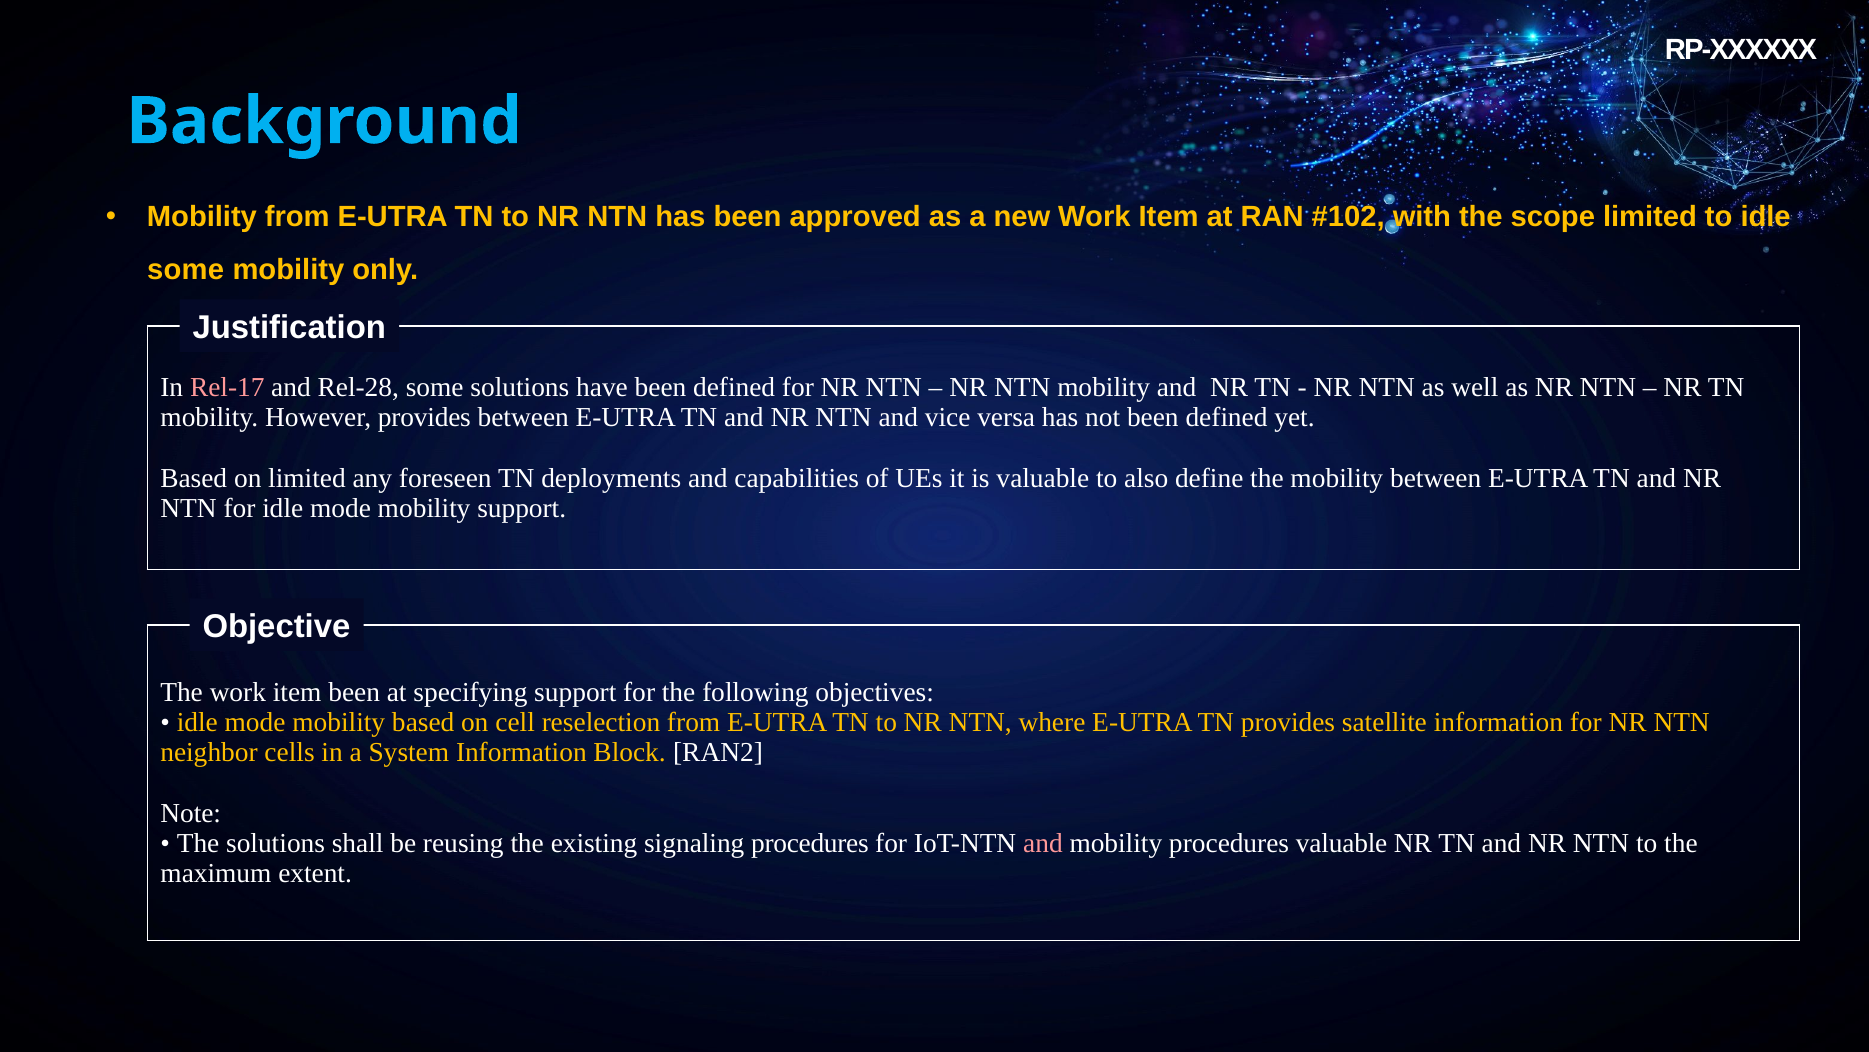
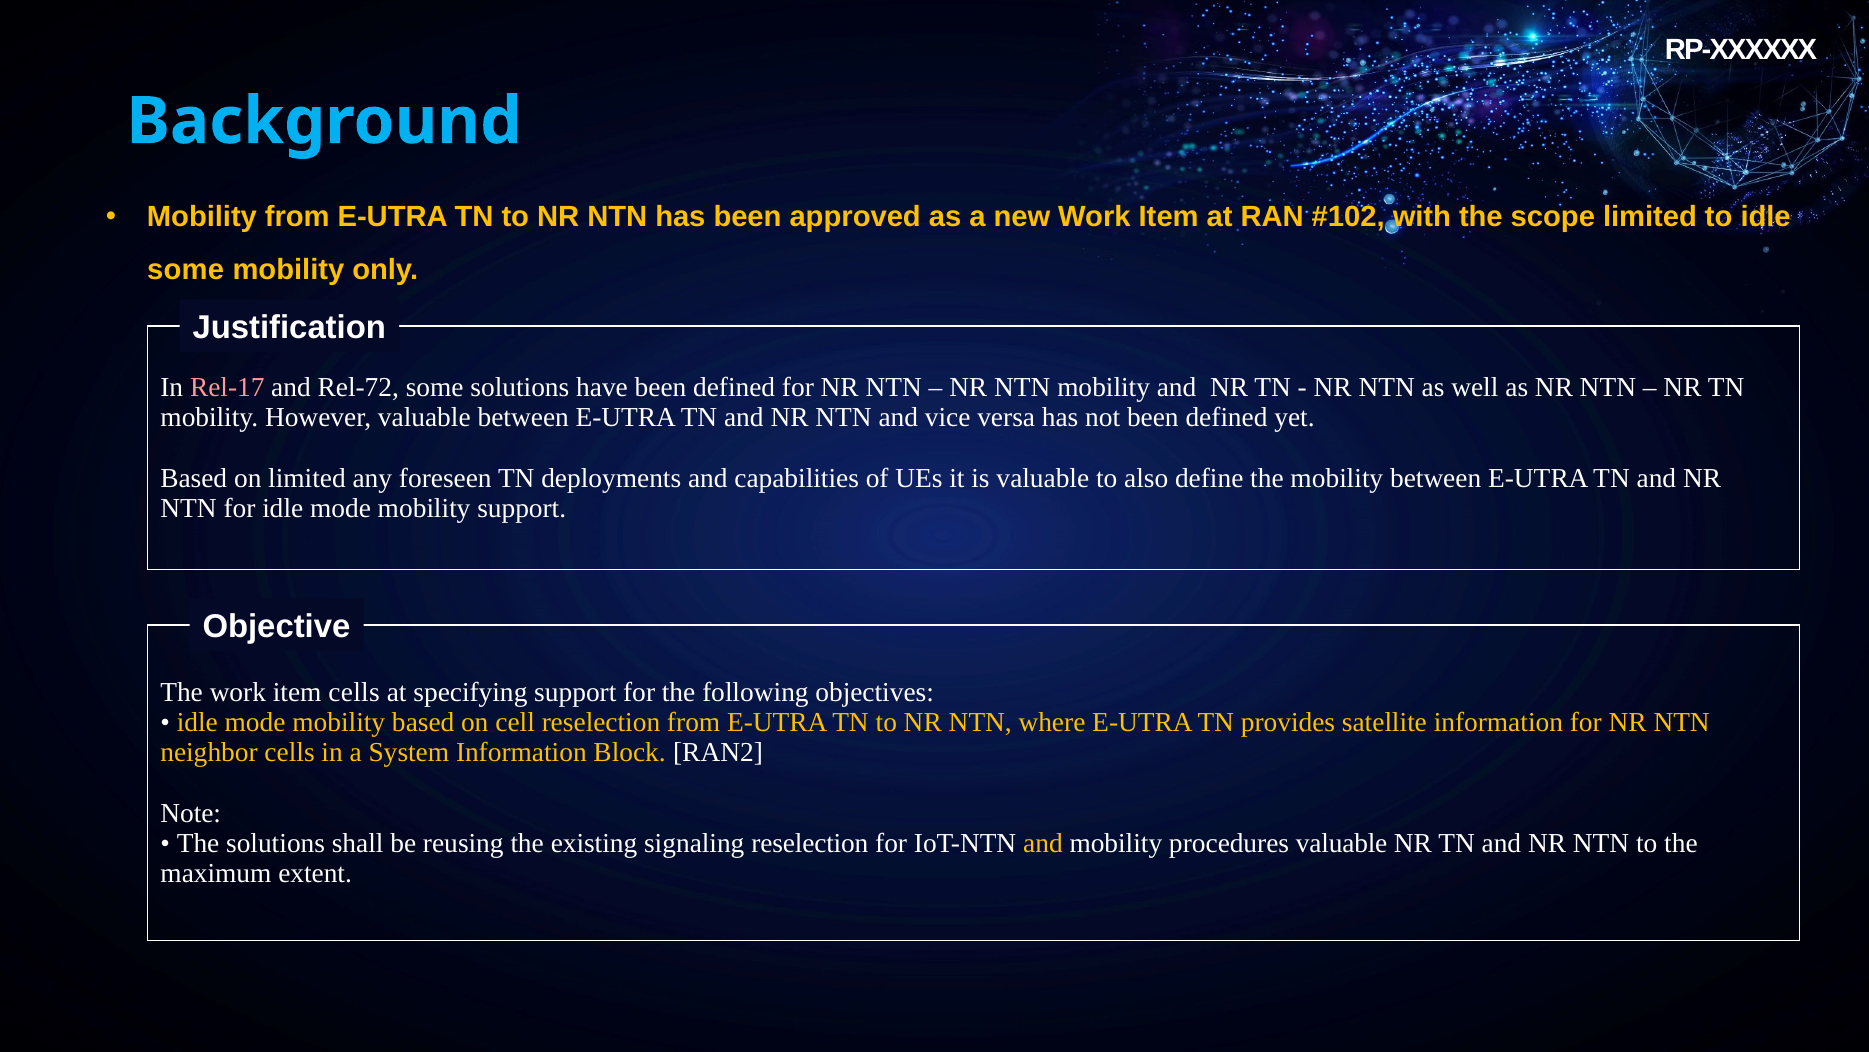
Rel-28: Rel-28 -> Rel-72
However provides: provides -> valuable
item been: been -> cells
signaling procedures: procedures -> reselection
and at (1043, 843) colour: pink -> yellow
